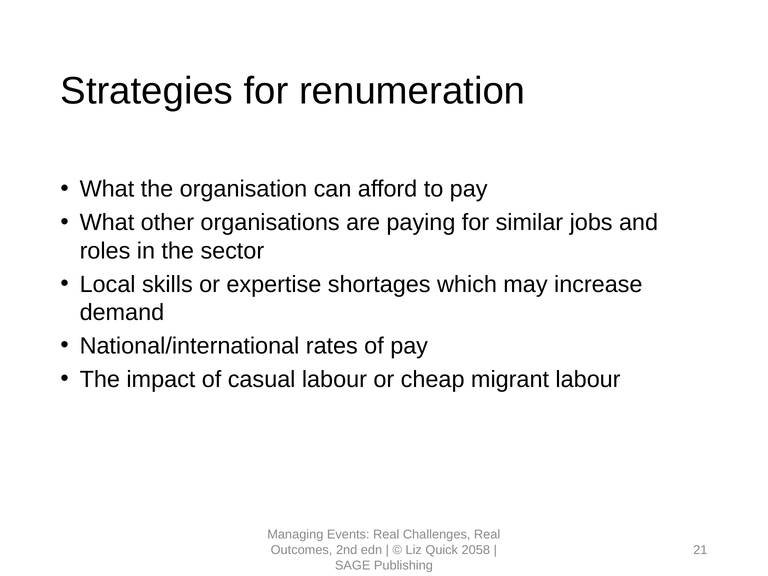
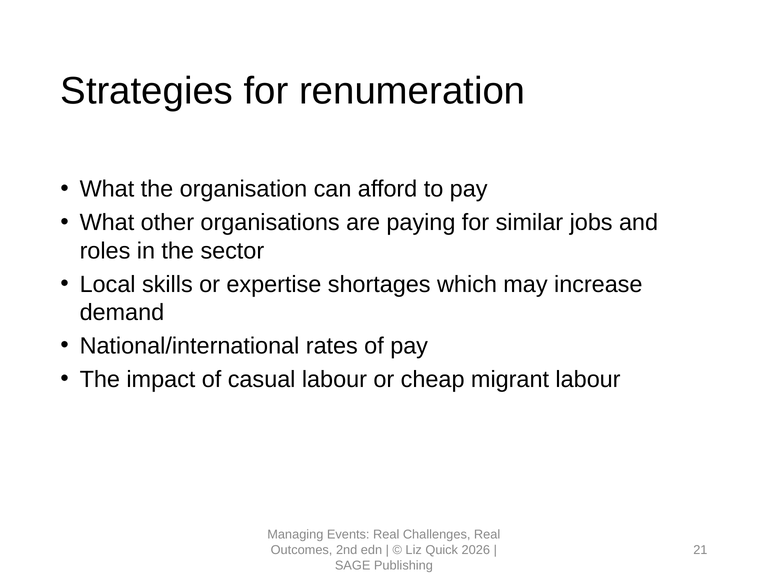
2058: 2058 -> 2026
